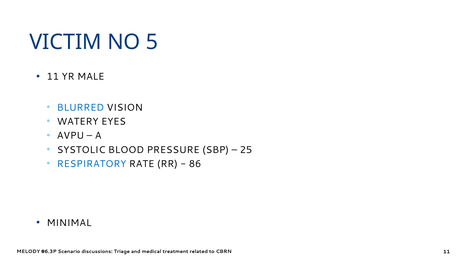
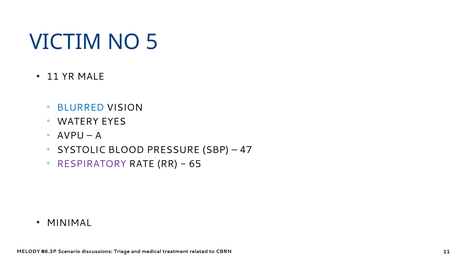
25: 25 -> 47
RESPIRATORY colour: blue -> purple
86: 86 -> 65
